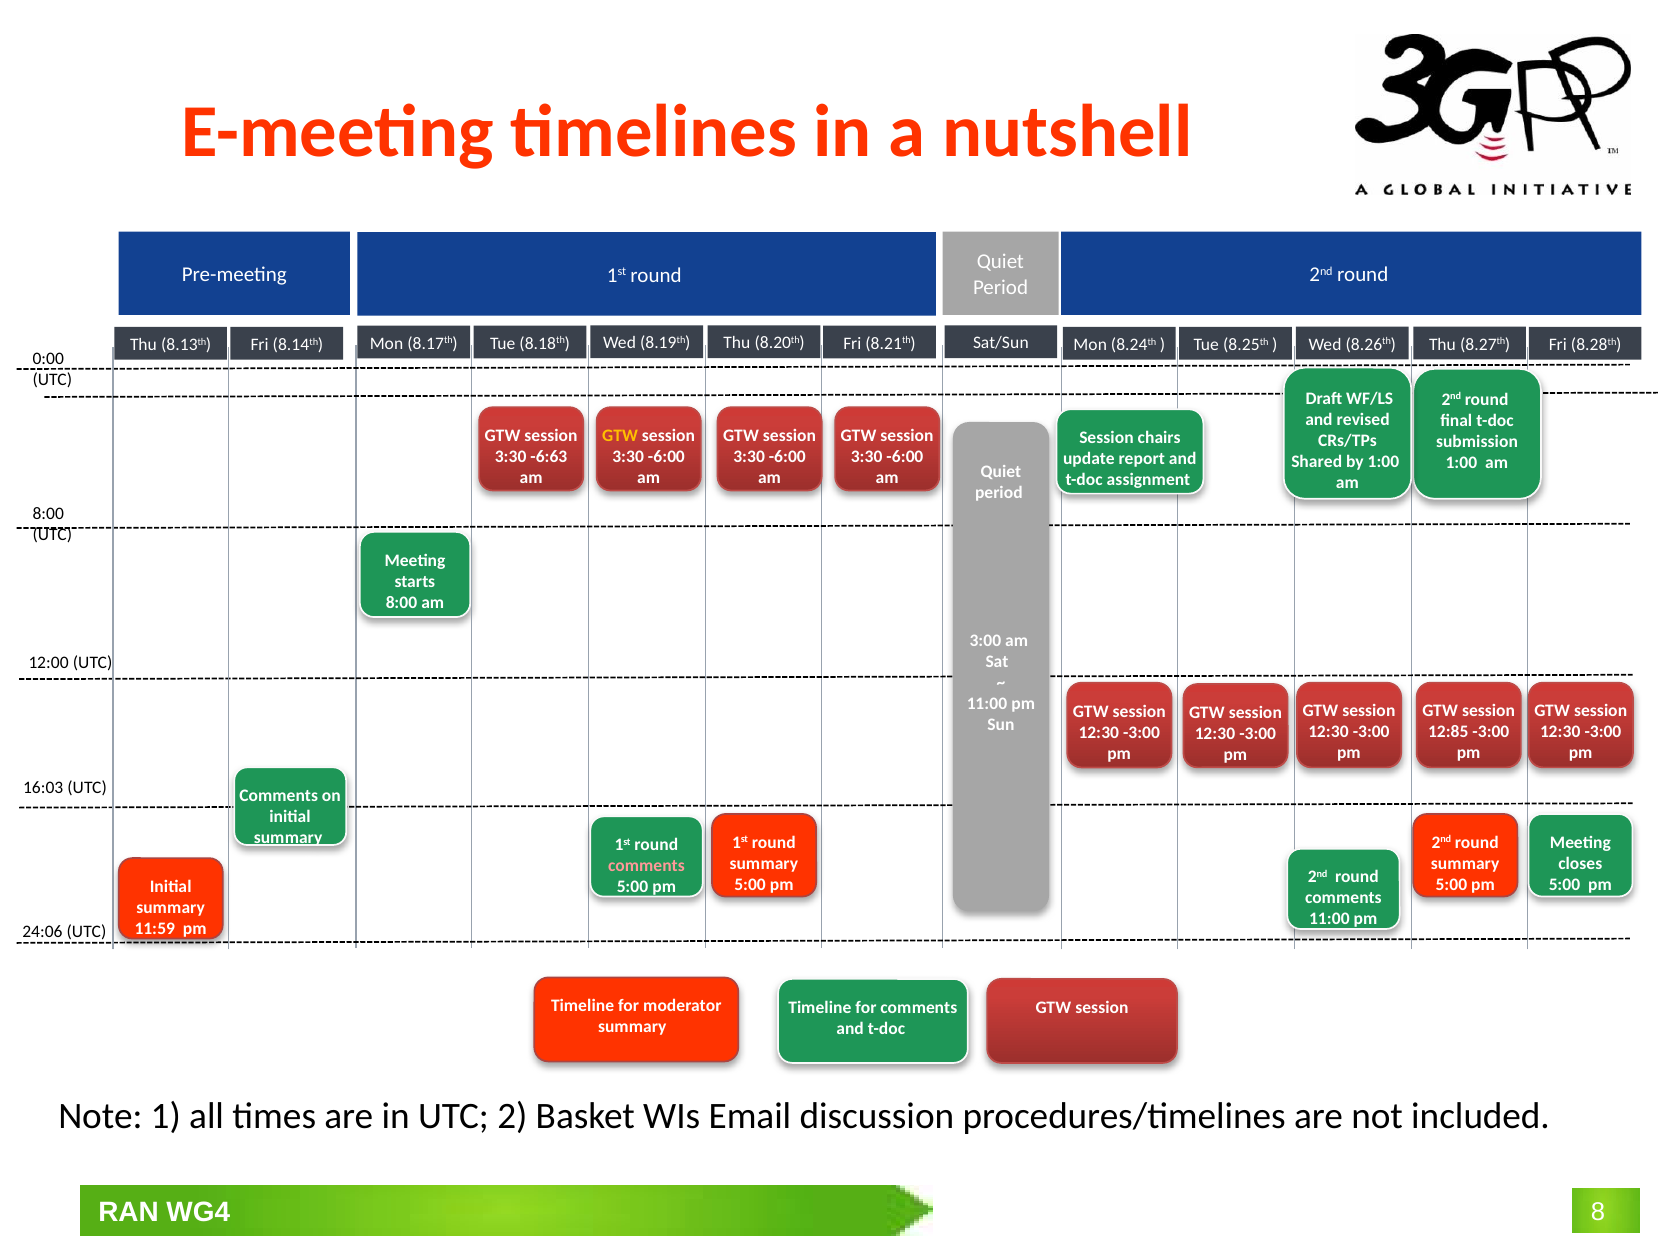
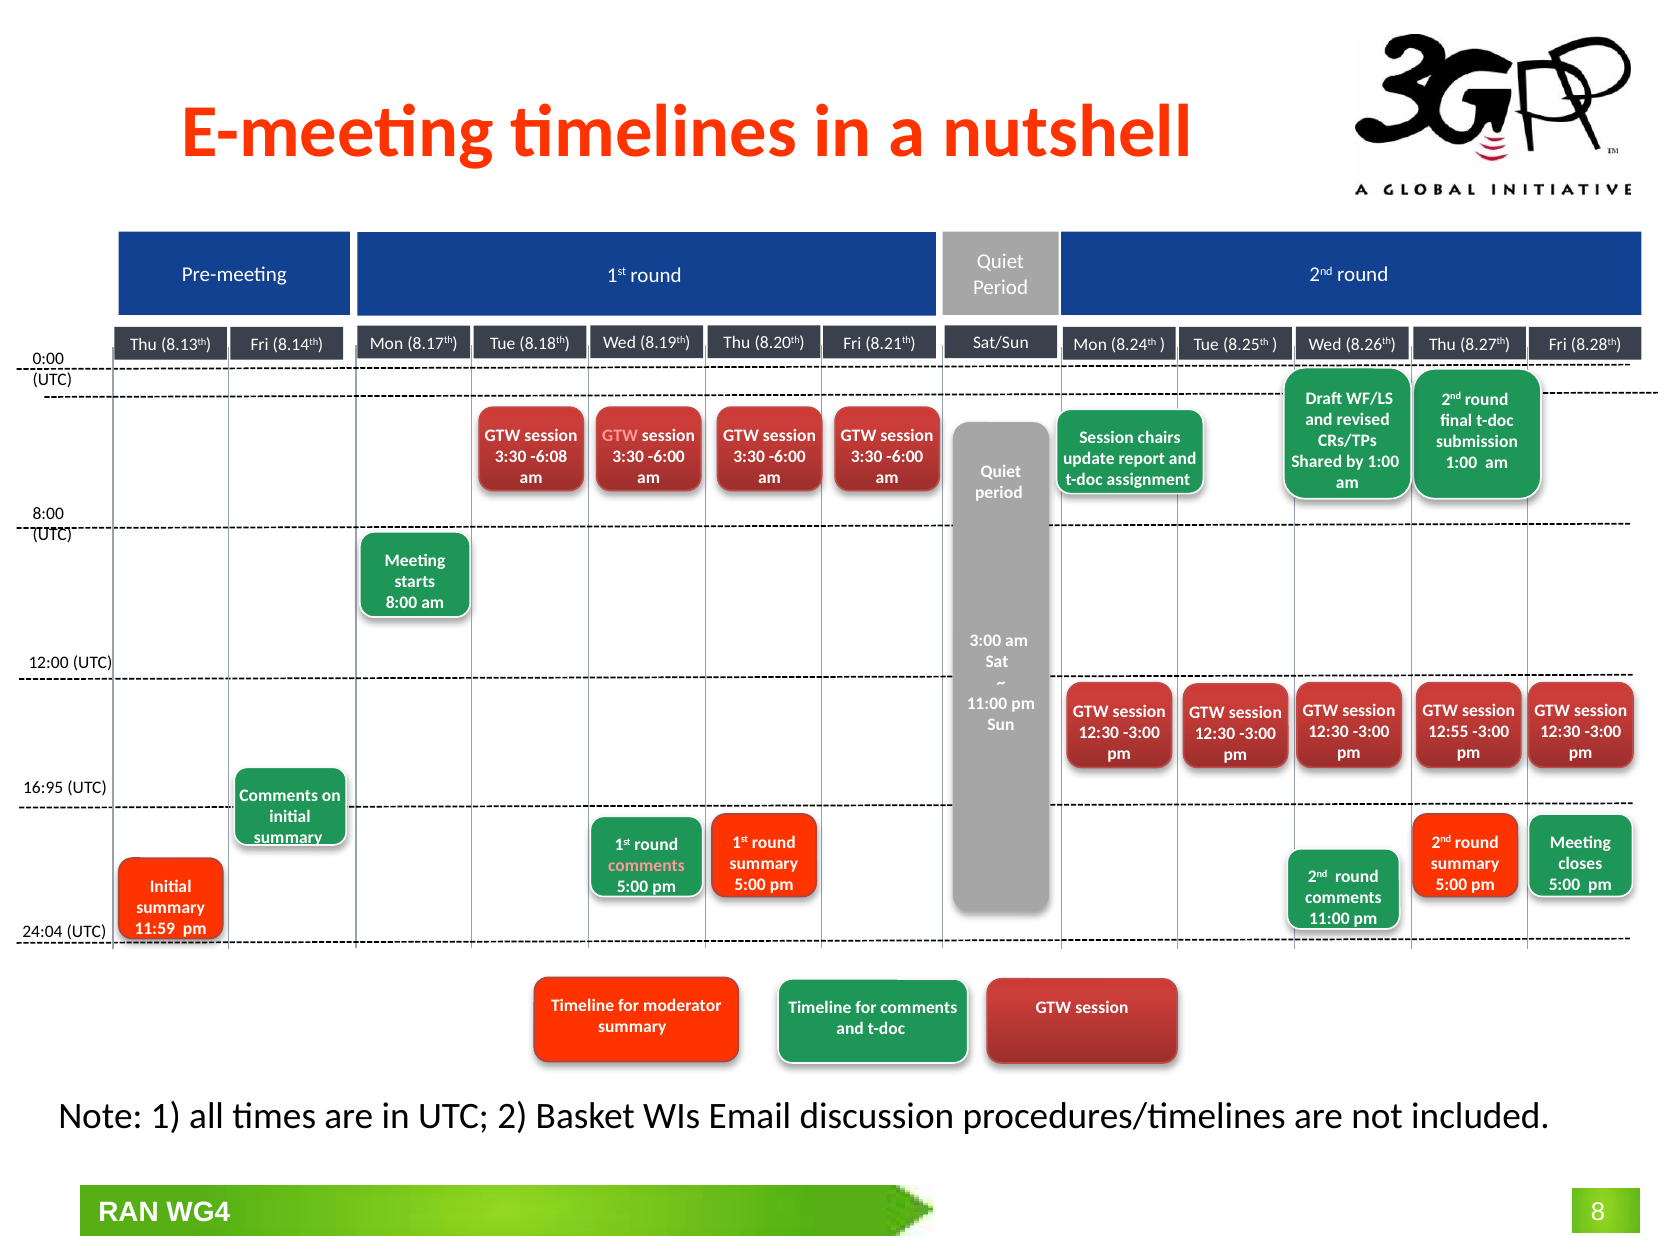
GTW at (620, 436) colour: yellow -> pink
-6:63: -6:63 -> -6:08
12:85: 12:85 -> 12:55
16:03: 16:03 -> 16:95
24:06: 24:06 -> 24:04
